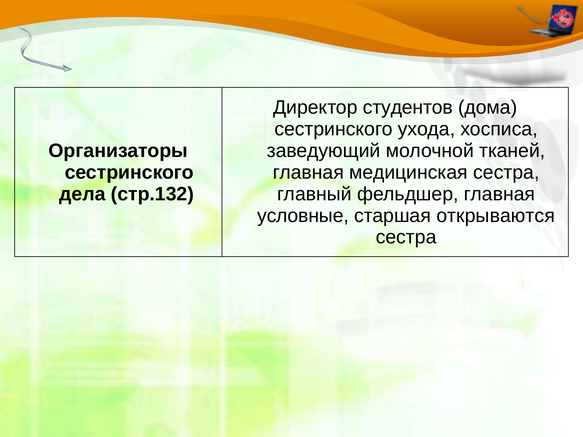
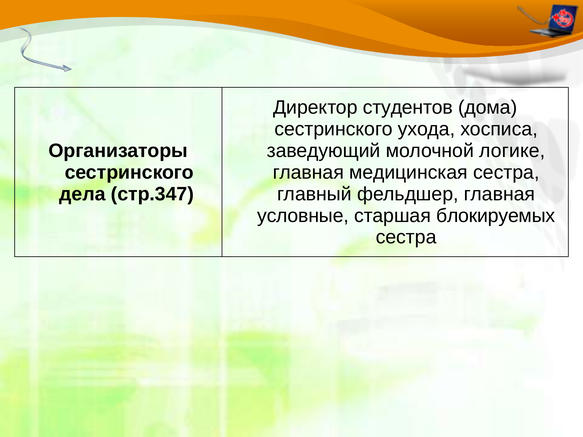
тканей: тканей -> логике
стр.132: стр.132 -> стр.347
открываются: открываются -> блокируемых
